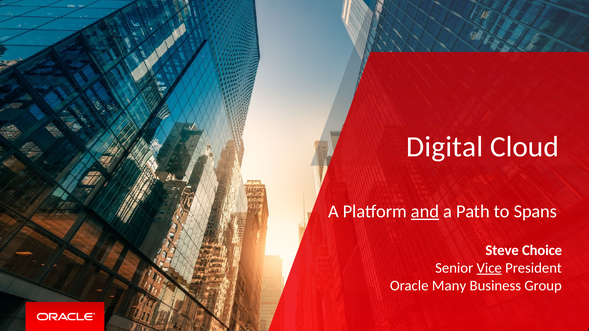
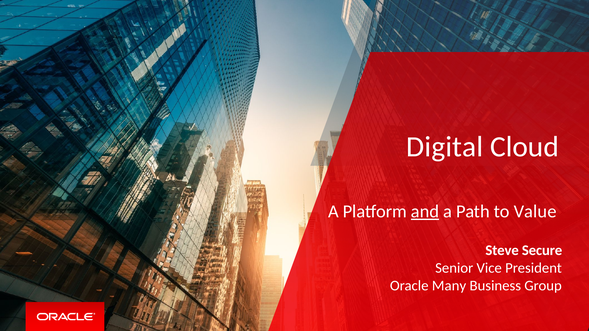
Spans: Spans -> Value
Choice: Choice -> Secure
Vice underline: present -> none
